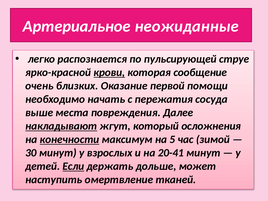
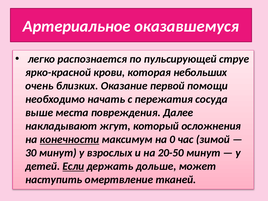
неожиданные: неожиданные -> оказавшемуся
крови underline: present -> none
сообщение: сообщение -> небольших
накладывают underline: present -> none
5: 5 -> 0
20-41: 20-41 -> 20-50
